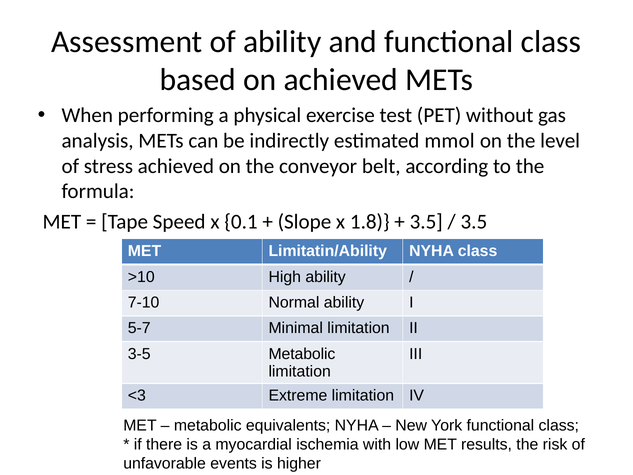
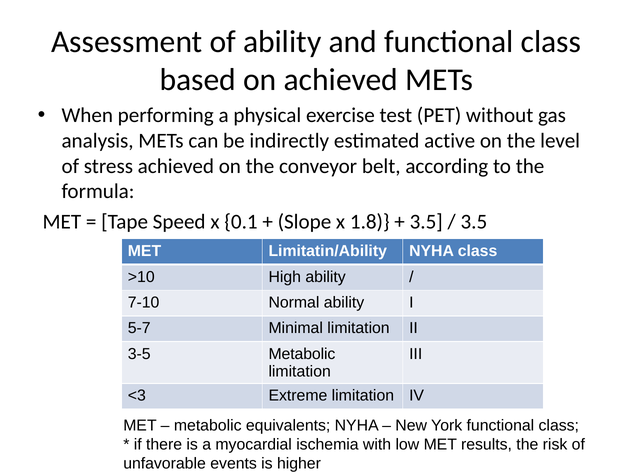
mmol: mmol -> active
